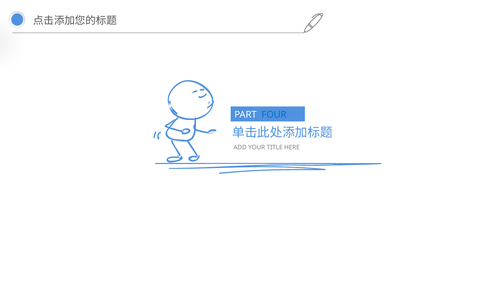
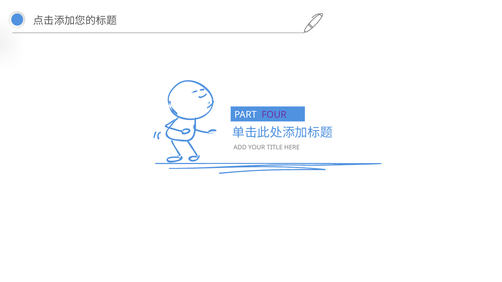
FOUR colour: blue -> purple
